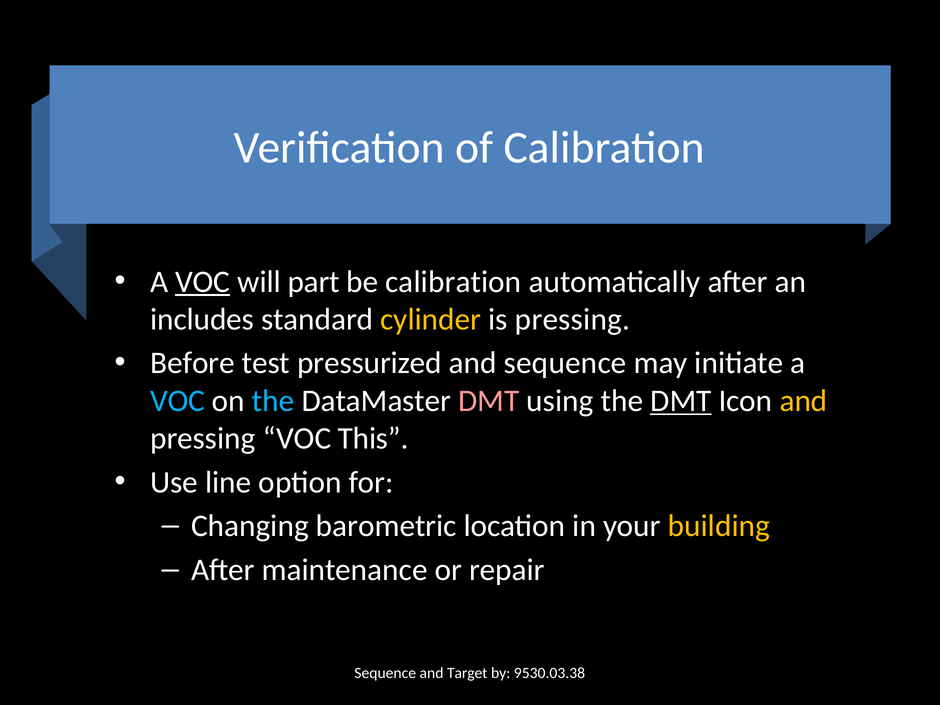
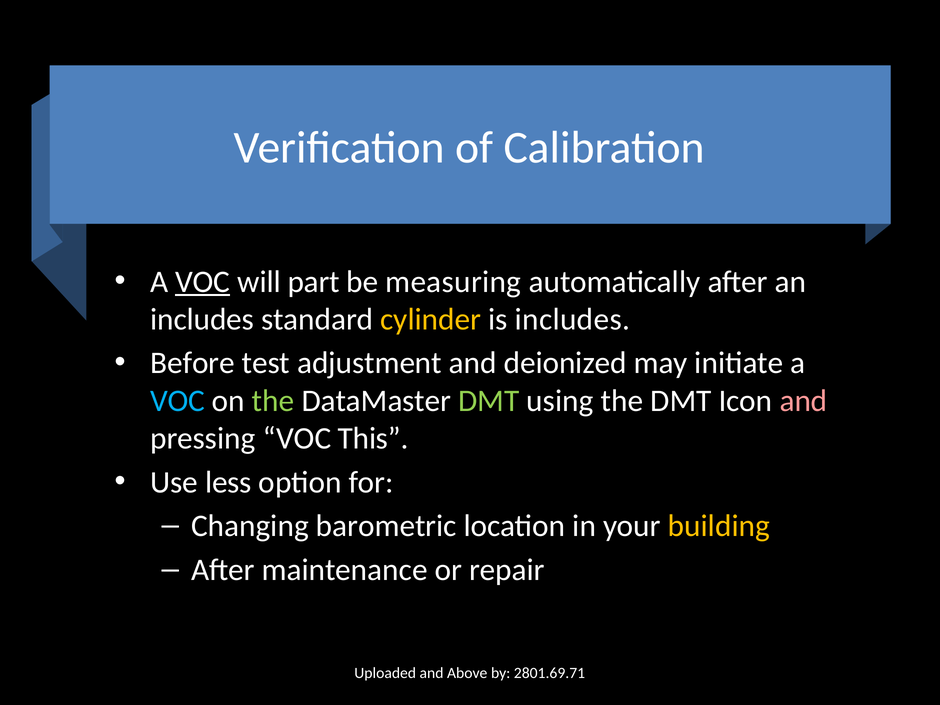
be calibration: calibration -> measuring
is pressing: pressing -> includes
pressurized: pressurized -> adjustment
and sequence: sequence -> deionized
the at (273, 401) colour: light blue -> light green
DMT at (489, 401) colour: pink -> light green
DMT at (681, 401) underline: present -> none
and at (803, 401) colour: yellow -> pink
line: line -> less
Sequence at (385, 673): Sequence -> Uploaded
Target: Target -> Above
9530.03.38: 9530.03.38 -> 2801.69.71
